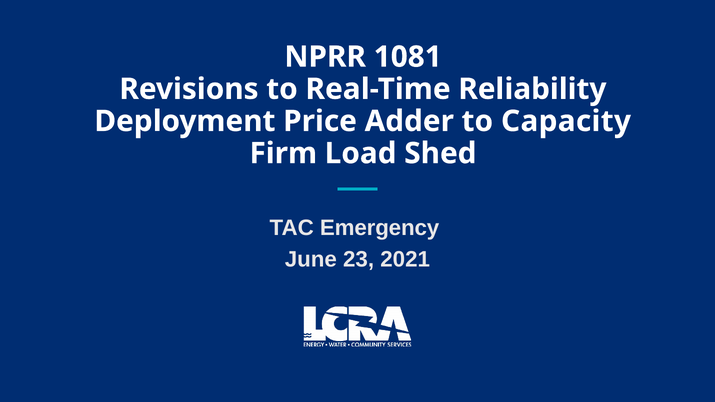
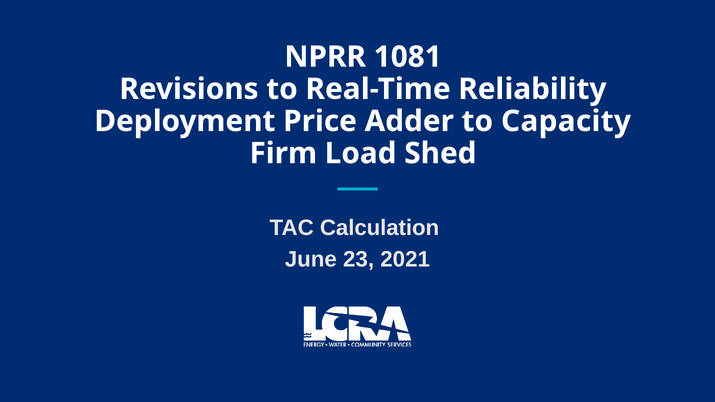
Emergency: Emergency -> Calculation
